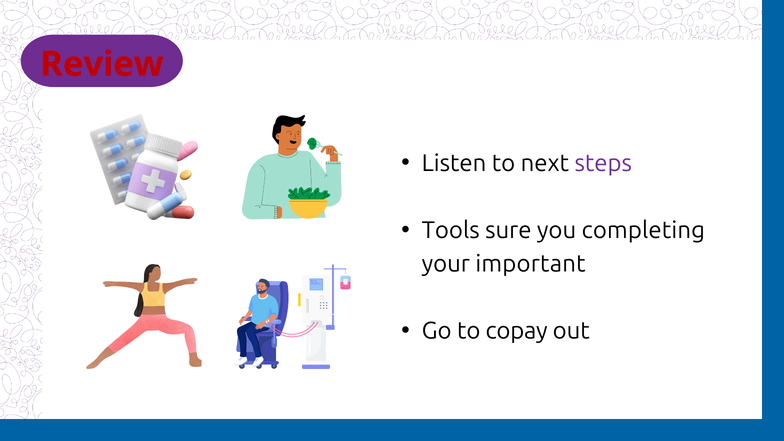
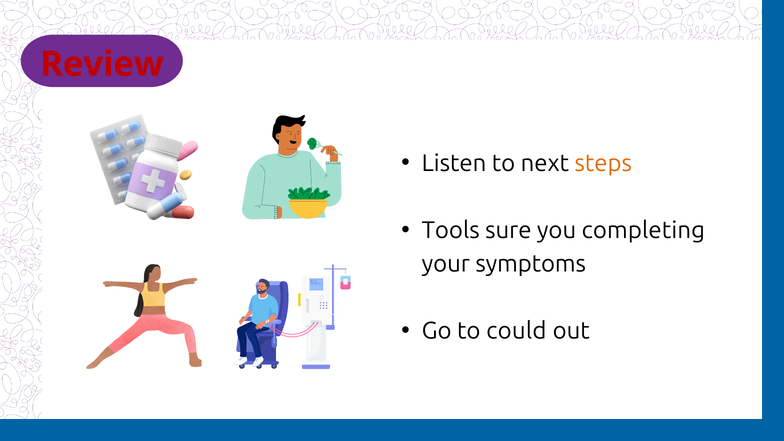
steps colour: purple -> orange
important: important -> symptoms
copay: copay -> could
